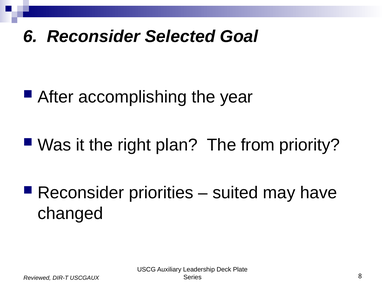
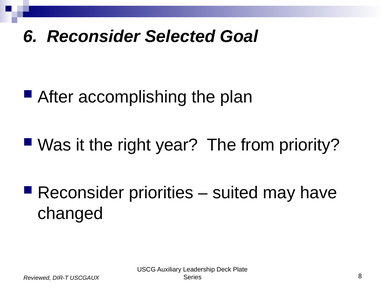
year: year -> plan
plan: plan -> year
